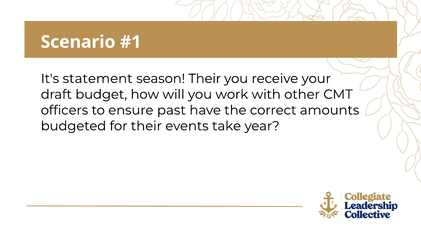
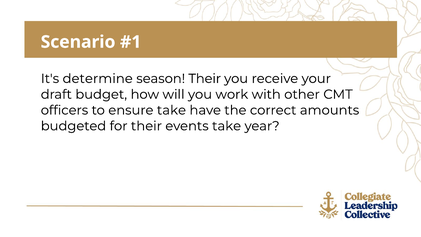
statement: statement -> determine
ensure past: past -> take
